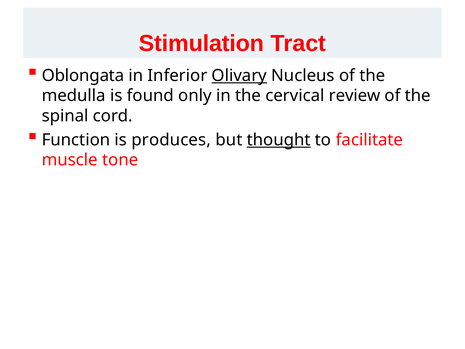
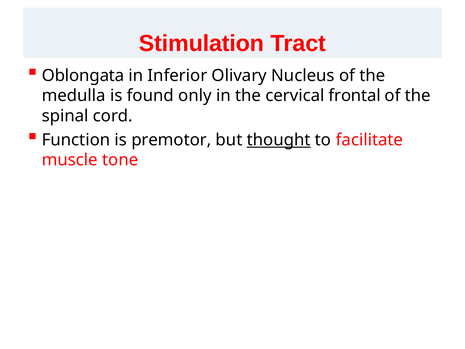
Olivary underline: present -> none
review: review -> frontal
produces: produces -> premotor
